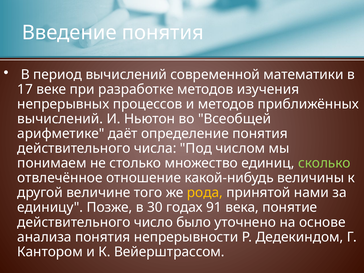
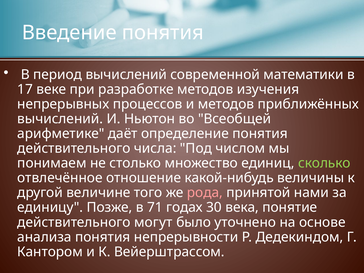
рода colour: yellow -> pink
30: 30 -> 71
91: 91 -> 30
число: число -> могут
